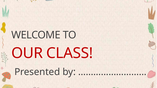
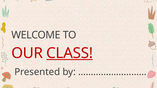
CLASS underline: none -> present
